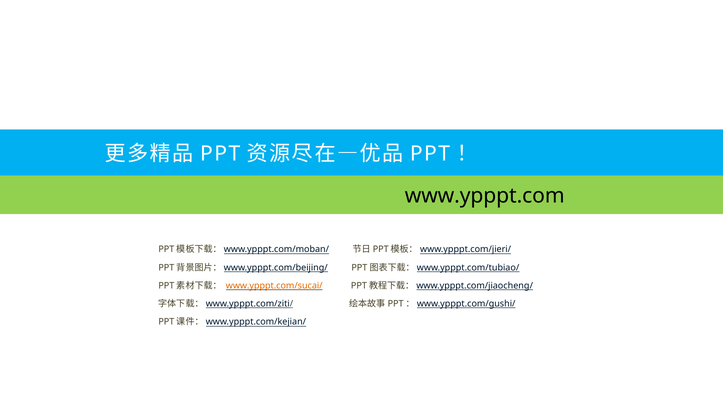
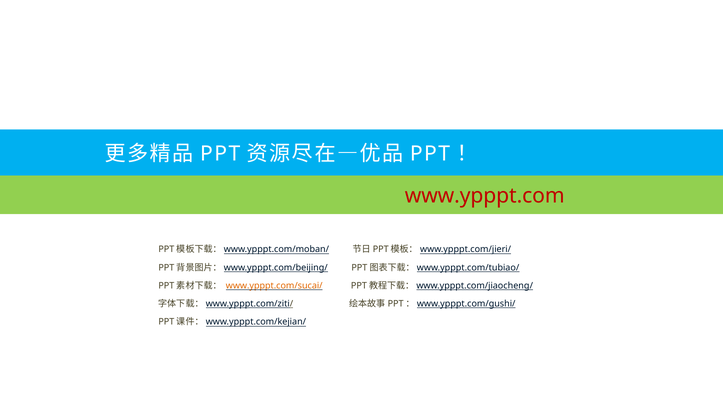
www.ypppt.com colour: black -> red
